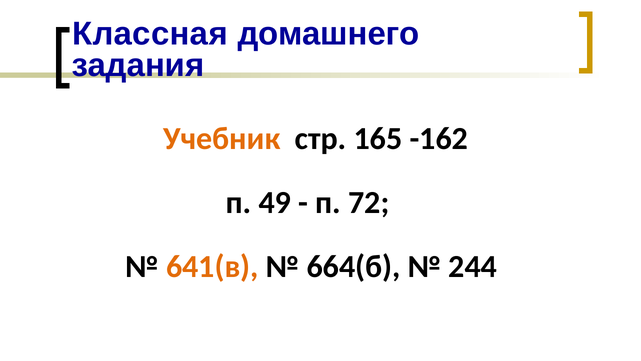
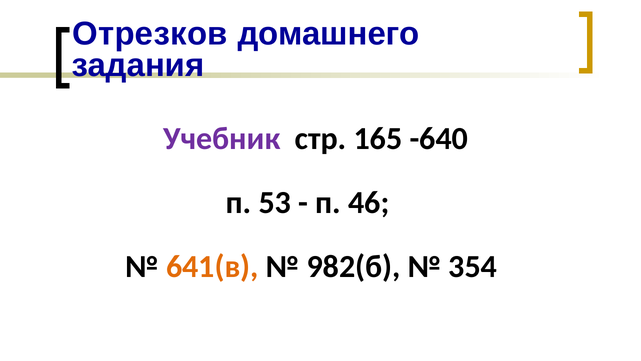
Классная: Классная -> Отрезков
Учебник colour: orange -> purple
-162: -162 -> -640
49: 49 -> 53
72: 72 -> 46
664(б: 664(б -> 982(б
244: 244 -> 354
